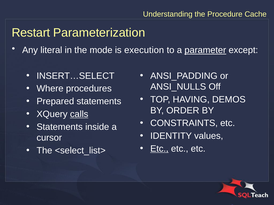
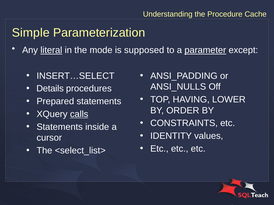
Restart: Restart -> Simple
literal underline: none -> present
execution: execution -> supposed
Where: Where -> Details
DEMOS: DEMOS -> LOWER
Etc at (159, 149) underline: present -> none
